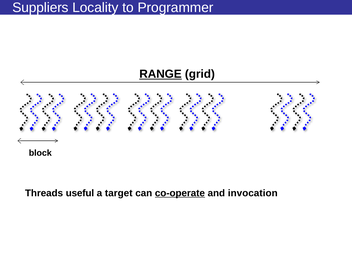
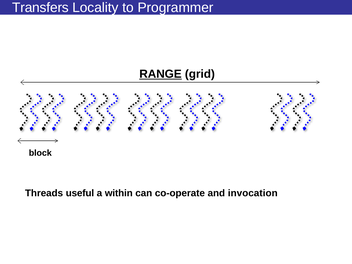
Suppliers: Suppliers -> Transfers
target: target -> within
co-operate underline: present -> none
